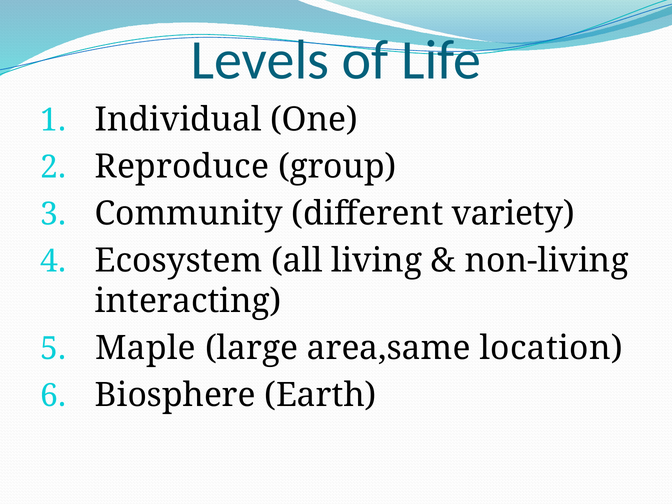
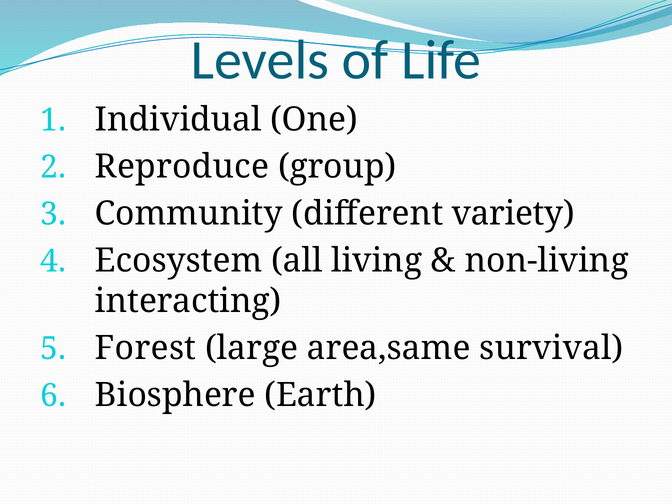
Maple: Maple -> Forest
location: location -> survival
